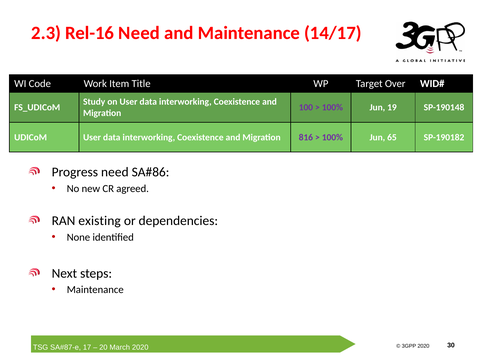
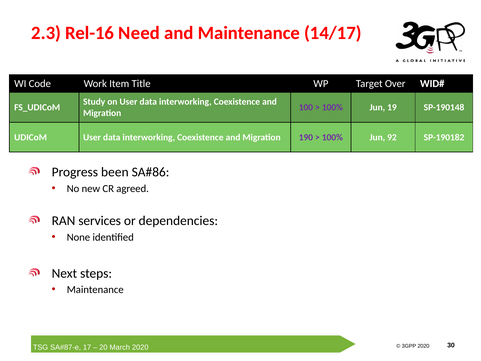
816: 816 -> 190
65: 65 -> 92
Progress need: need -> been
existing: existing -> services
